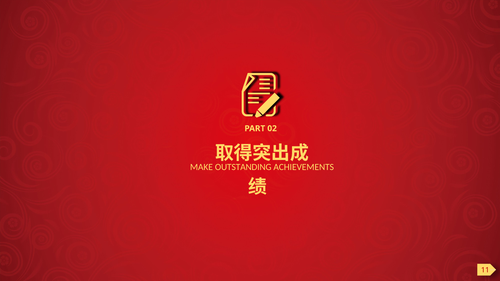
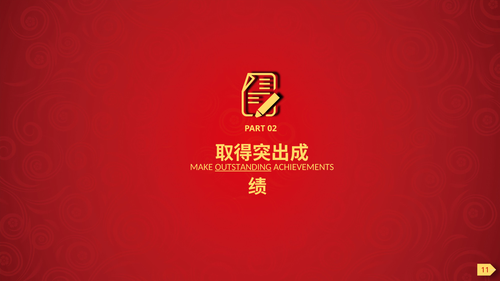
OUTSTANDING underline: none -> present
